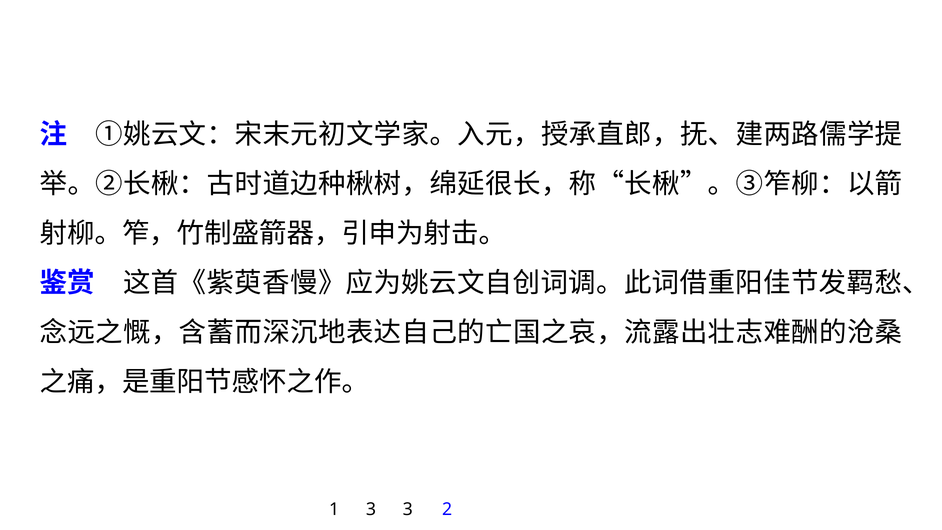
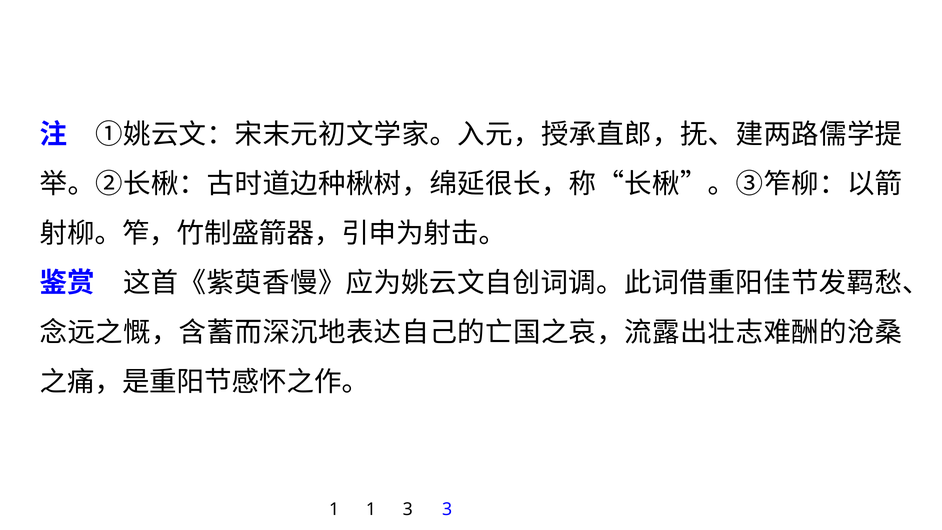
1 3: 3 -> 1
3 2: 2 -> 3
